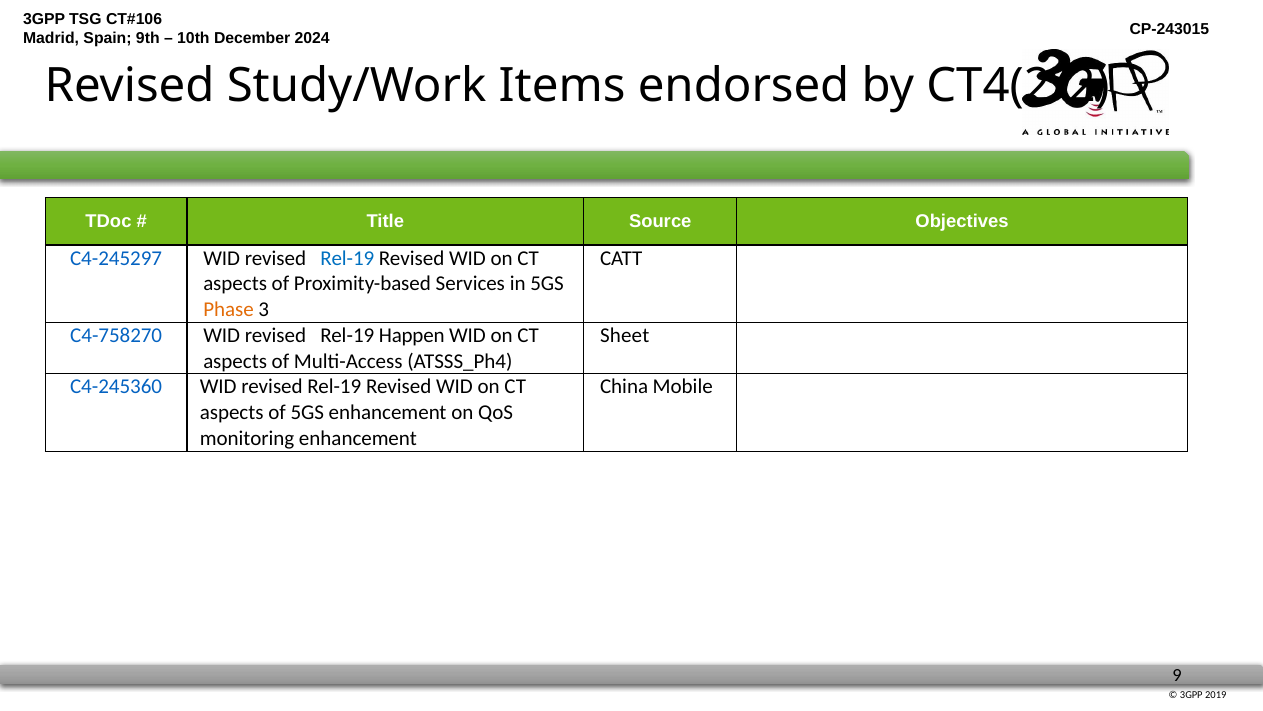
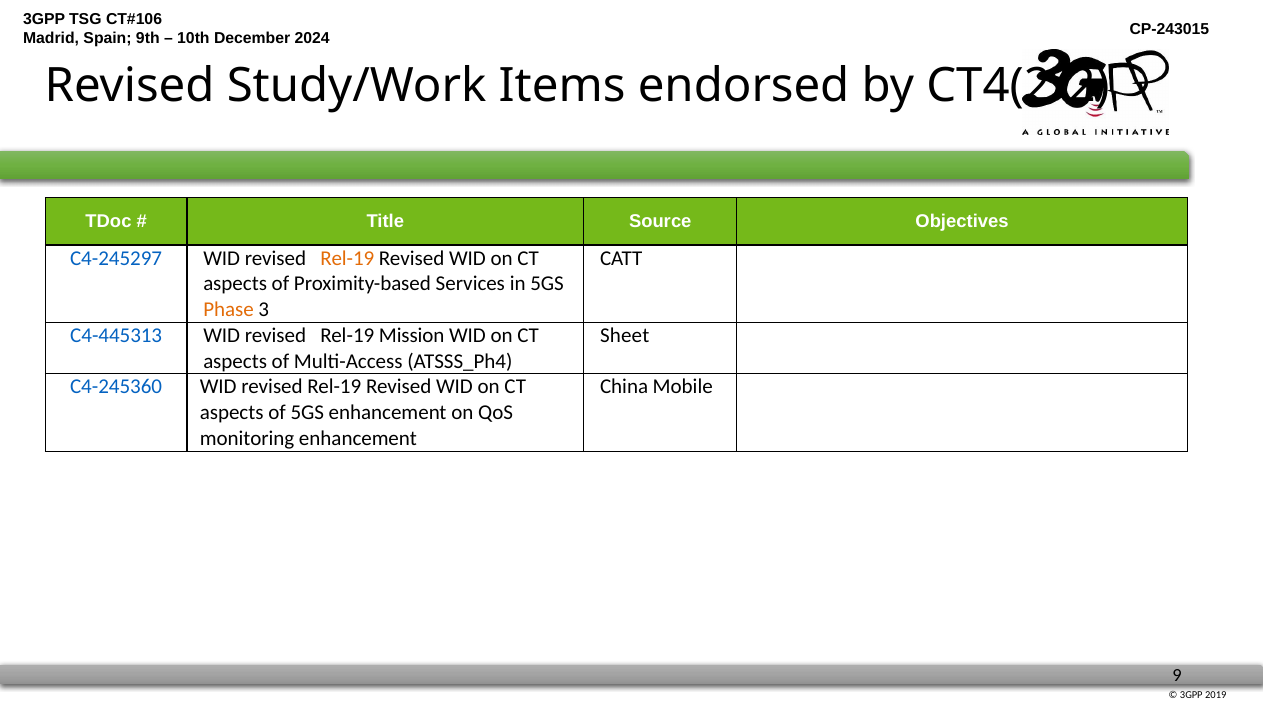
Rel-19 at (347, 258) colour: blue -> orange
C4-758270: C4-758270 -> C4-445313
Happen: Happen -> Mission
